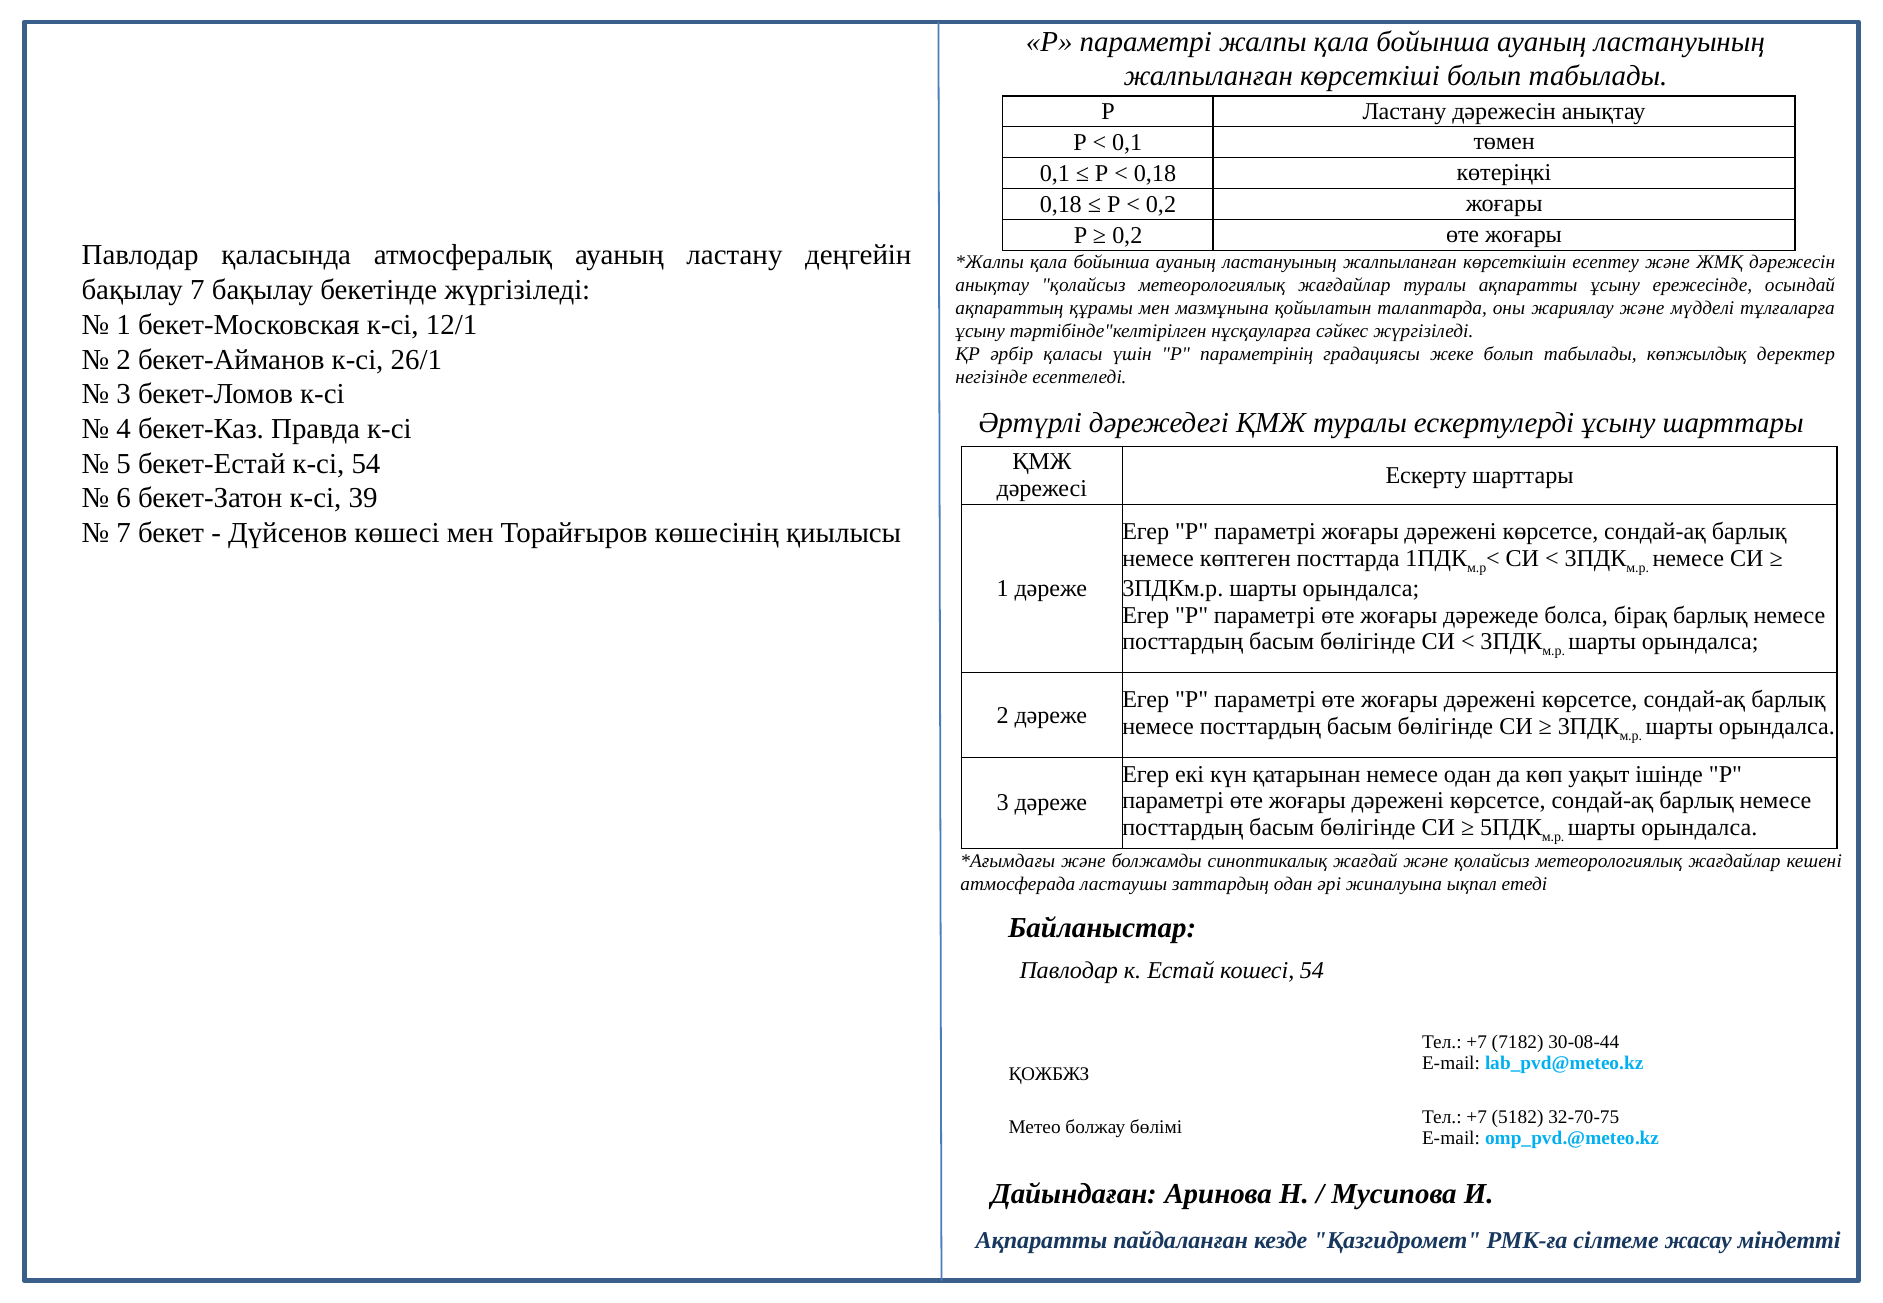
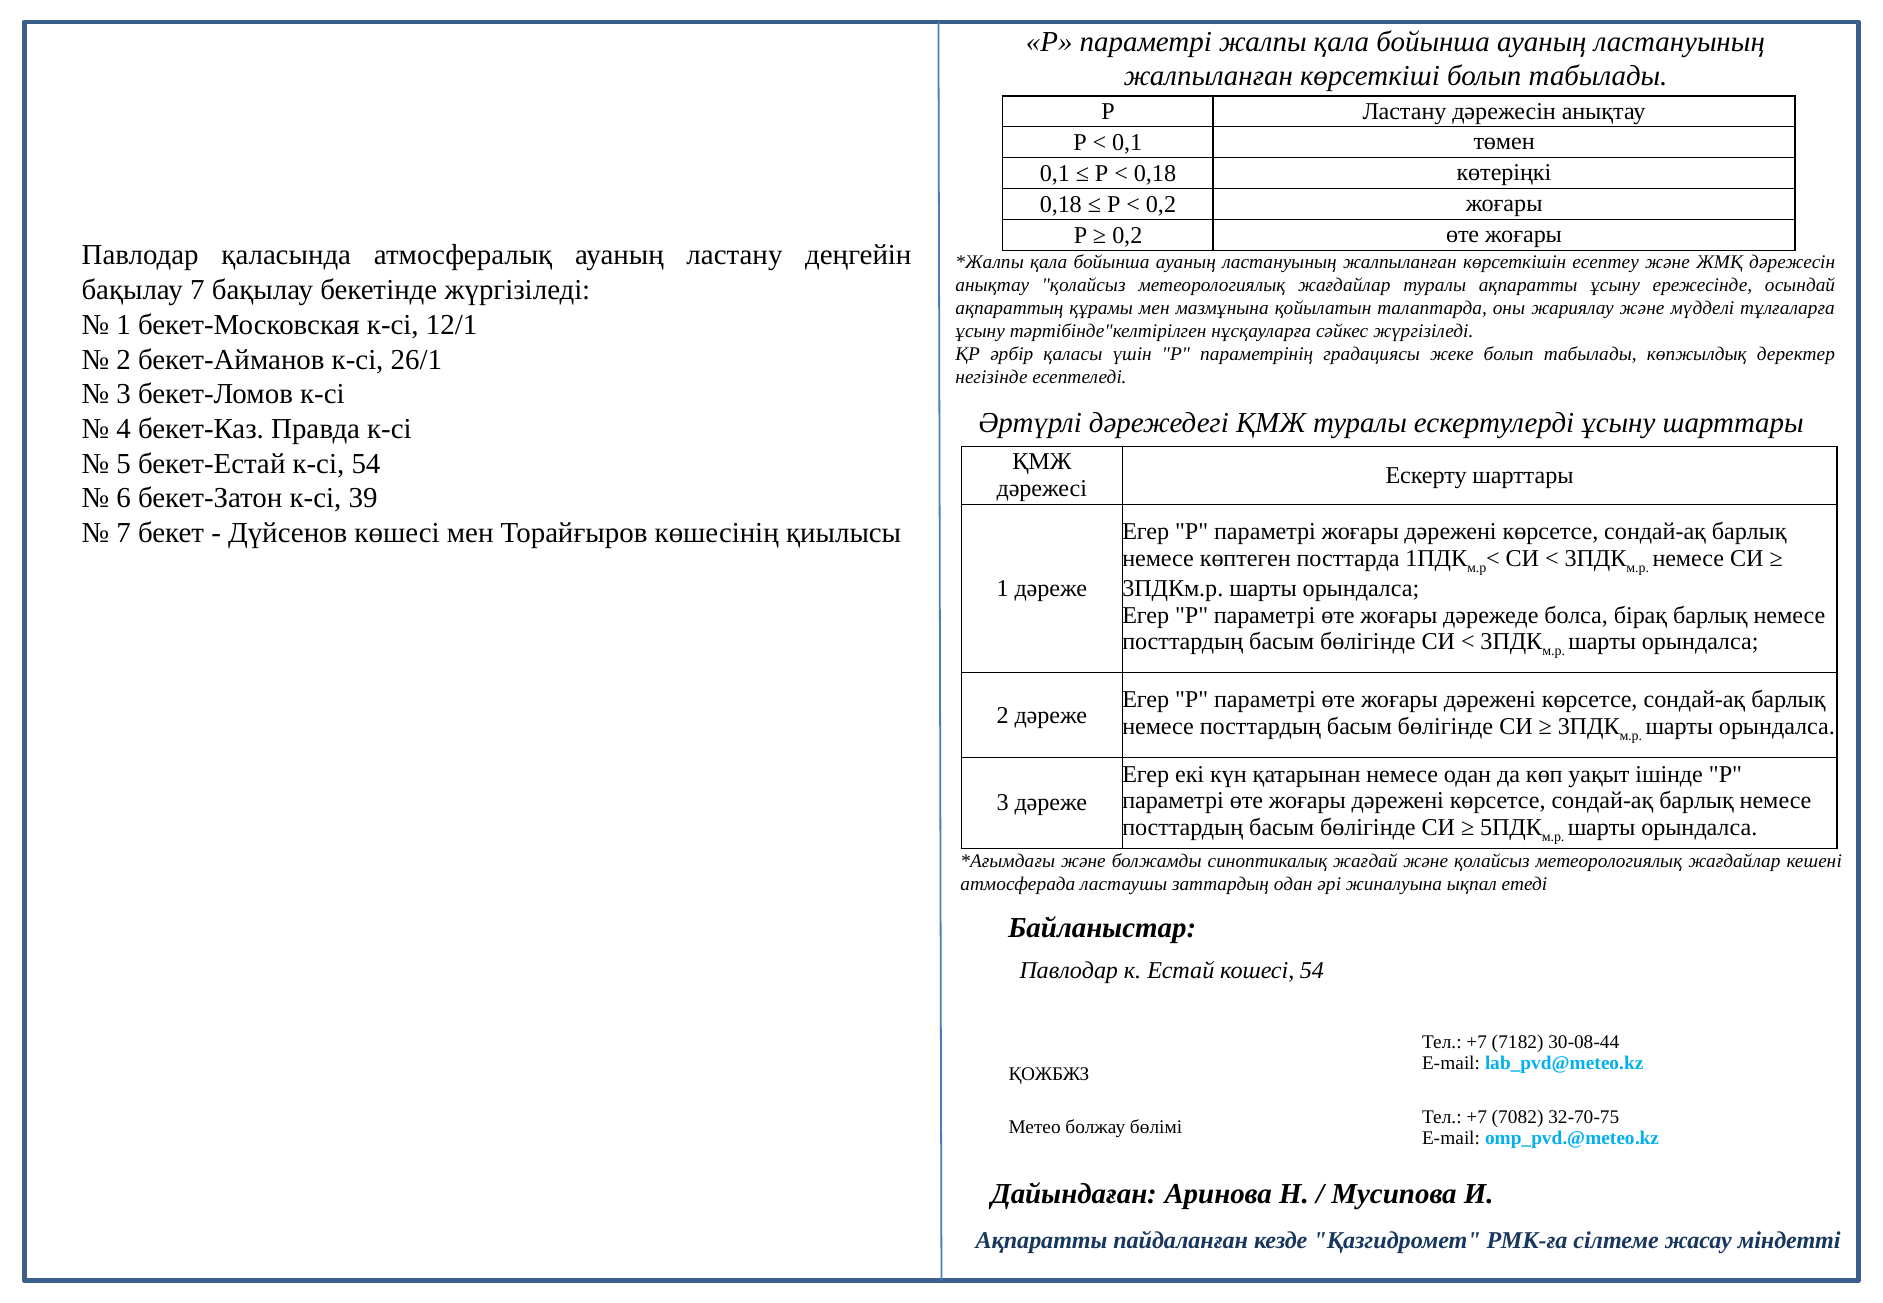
5182: 5182 -> 7082
